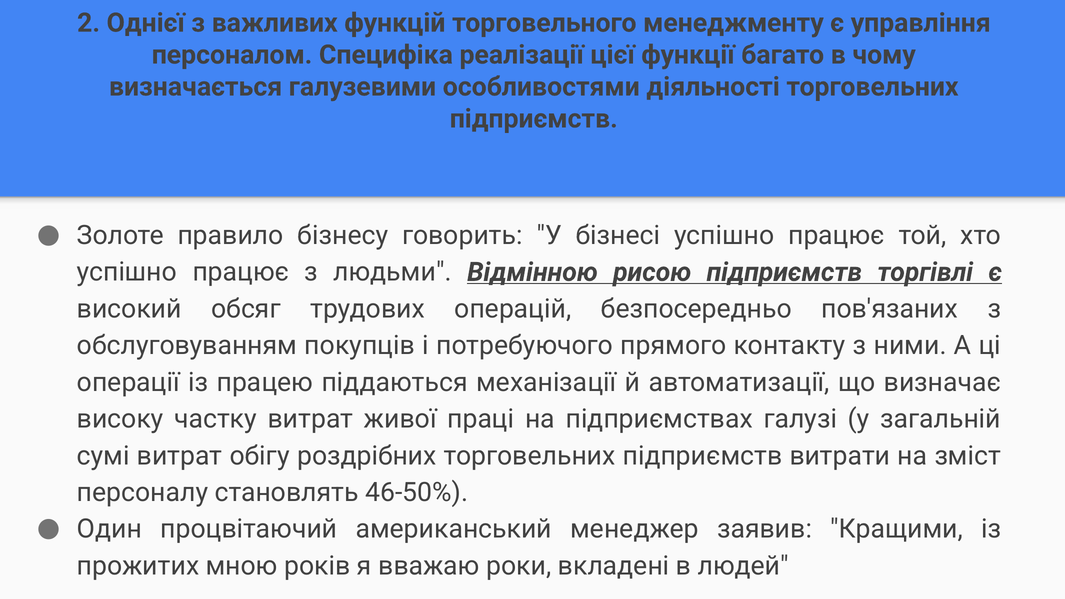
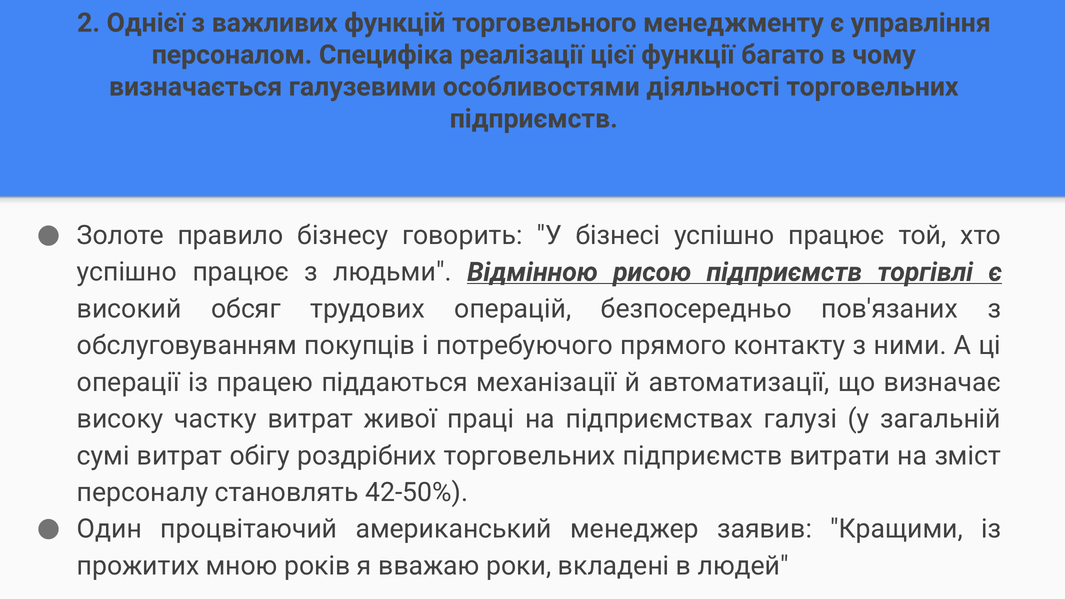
46-50%: 46-50% -> 42-50%
